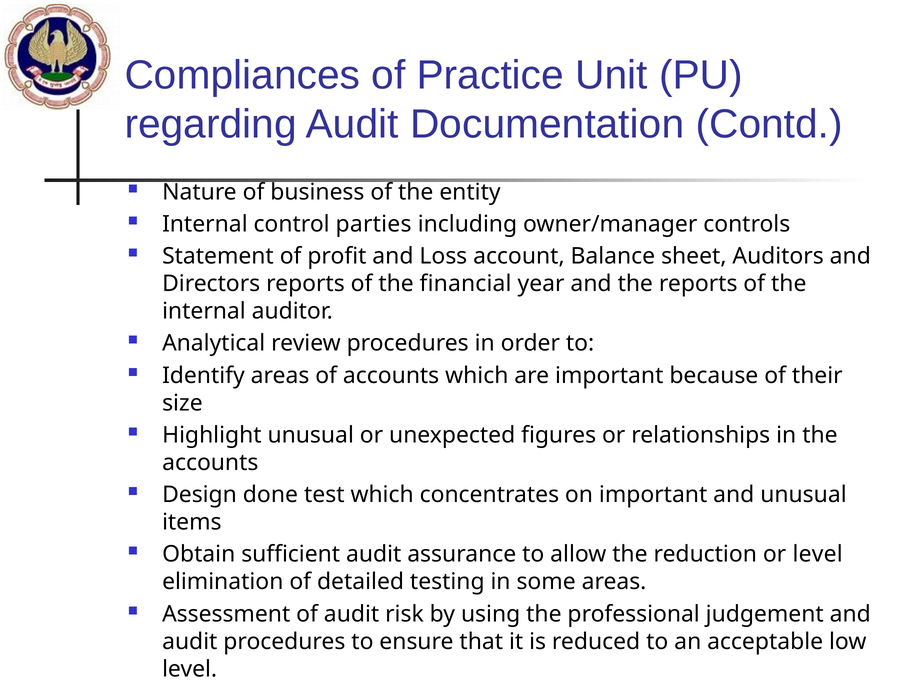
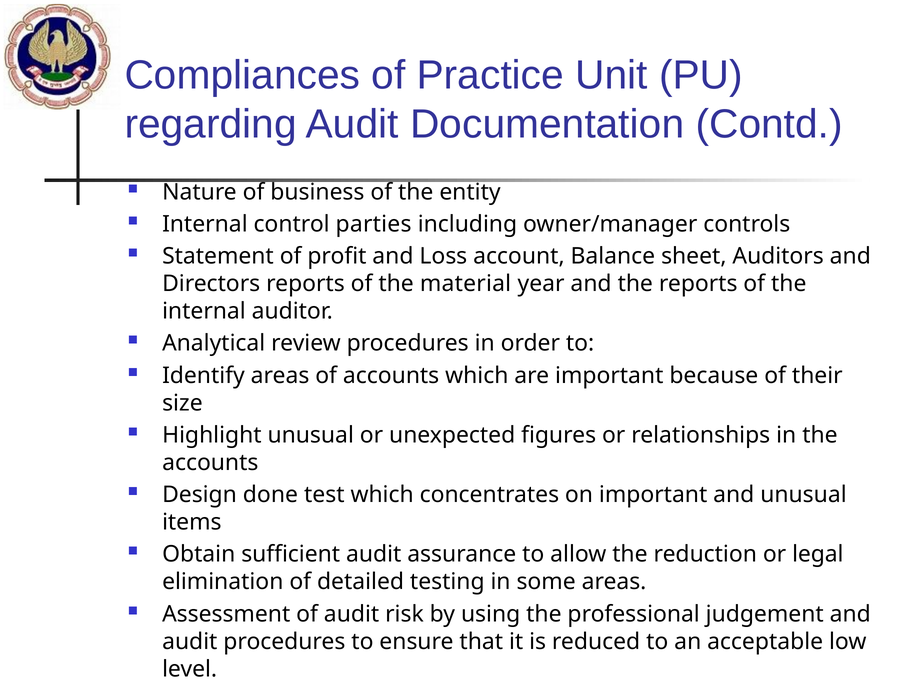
financial: financial -> material
or level: level -> legal
